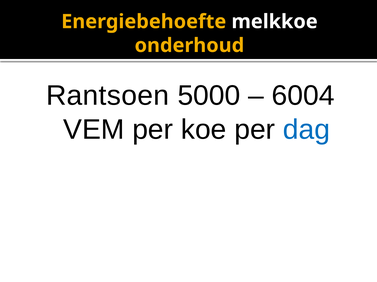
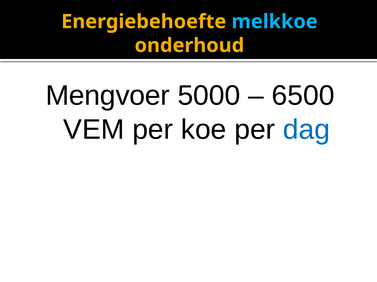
melkkoe colour: white -> light blue
Rantsoen: Rantsoen -> Mengvoer
6004: 6004 -> 6500
